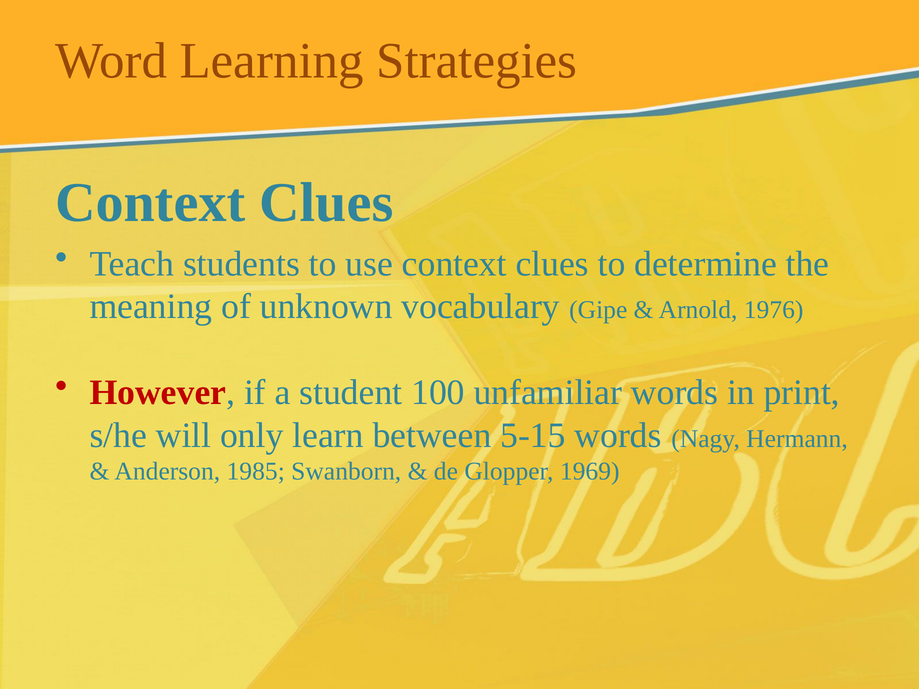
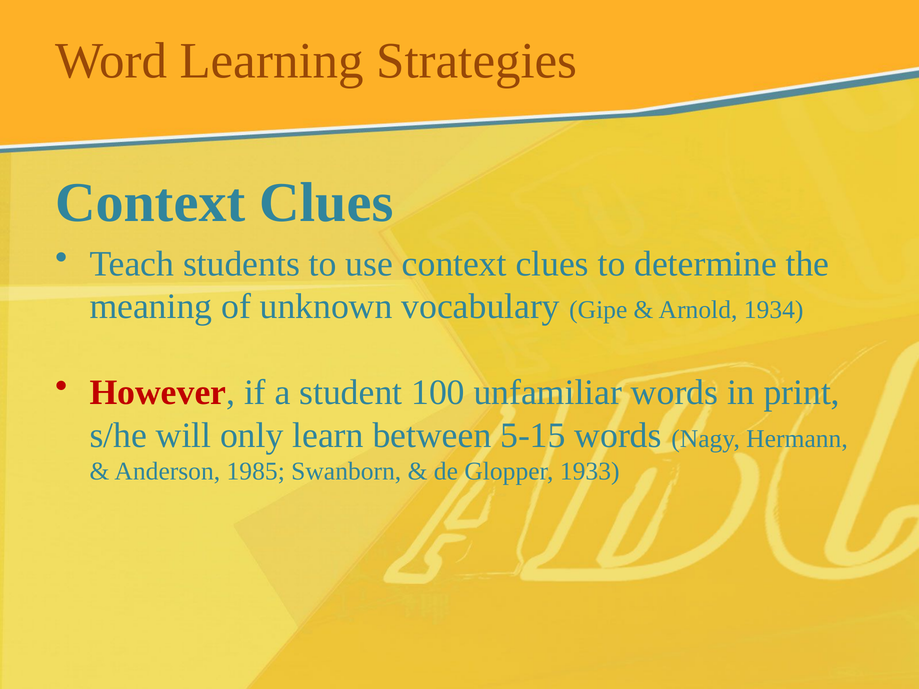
1976: 1976 -> 1934
1969: 1969 -> 1933
